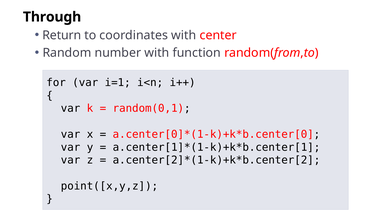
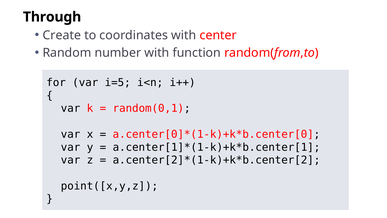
Return: Return -> Create
i=1: i=1 -> i=5
